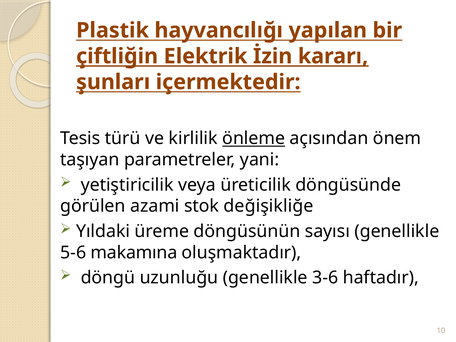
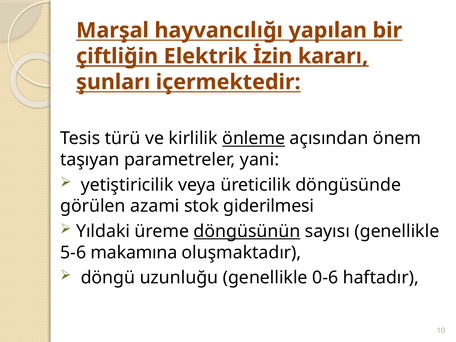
Plastik: Plastik -> Marşal
değişikliğe: değişikliğe -> giderilmesi
döngüsünün underline: none -> present
3-6: 3-6 -> 0-6
